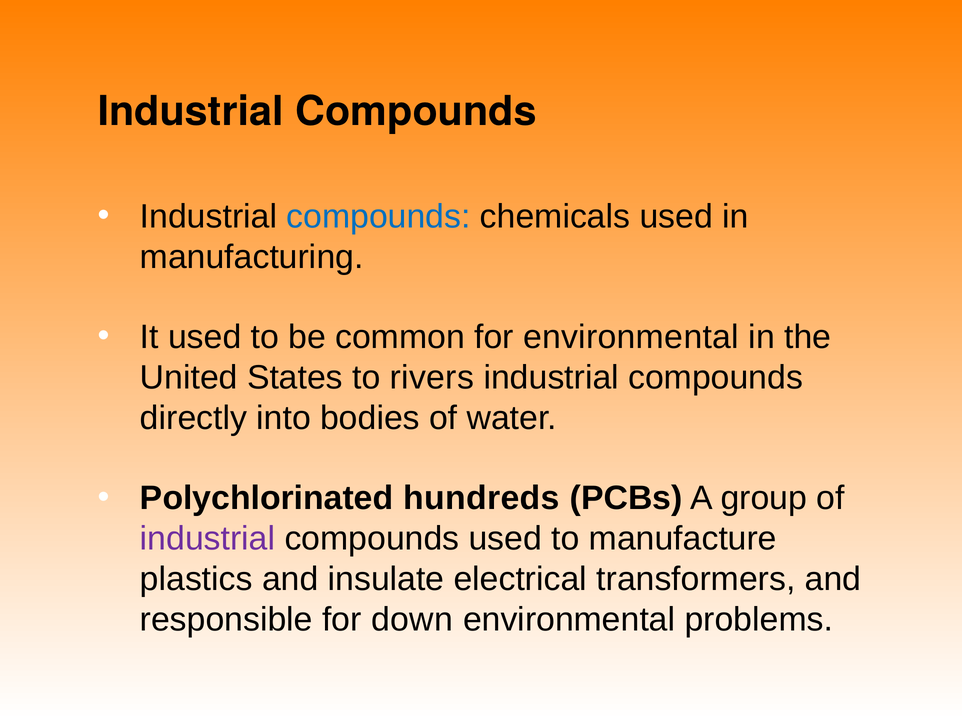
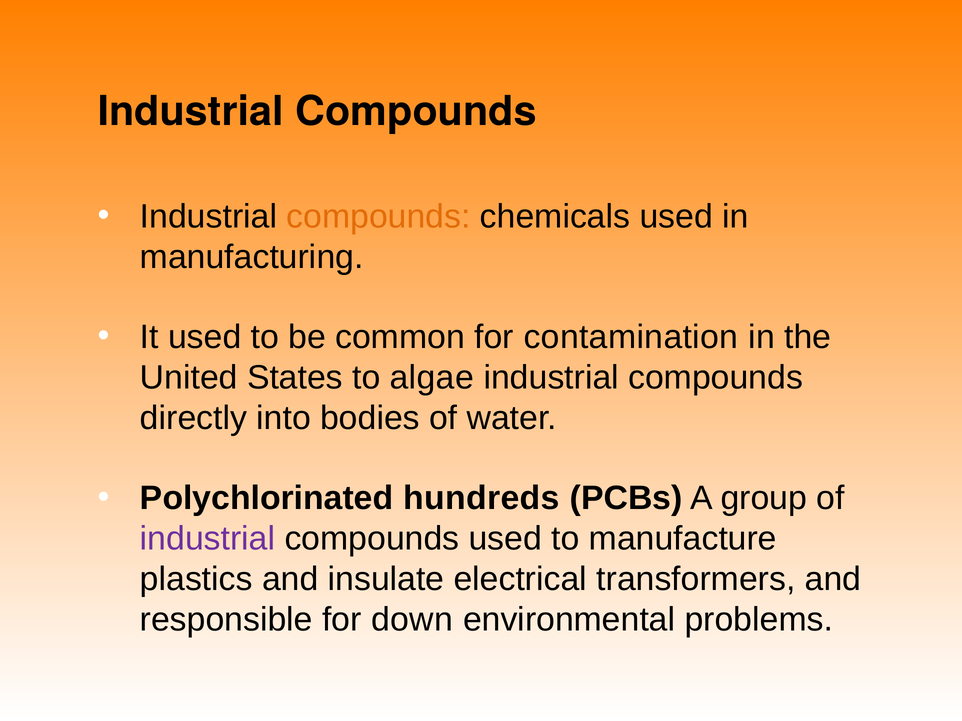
compounds at (378, 217) colour: blue -> orange
for environmental: environmental -> contamination
rivers: rivers -> algae
